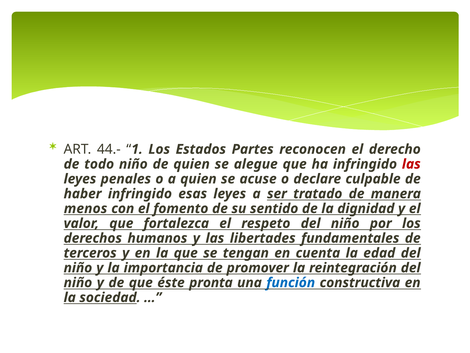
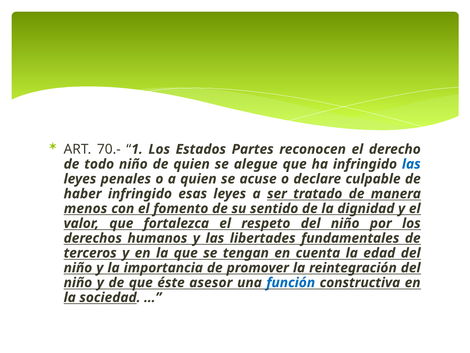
44.-: 44.- -> 70.-
las at (411, 164) colour: red -> blue
pronta: pronta -> asesor
